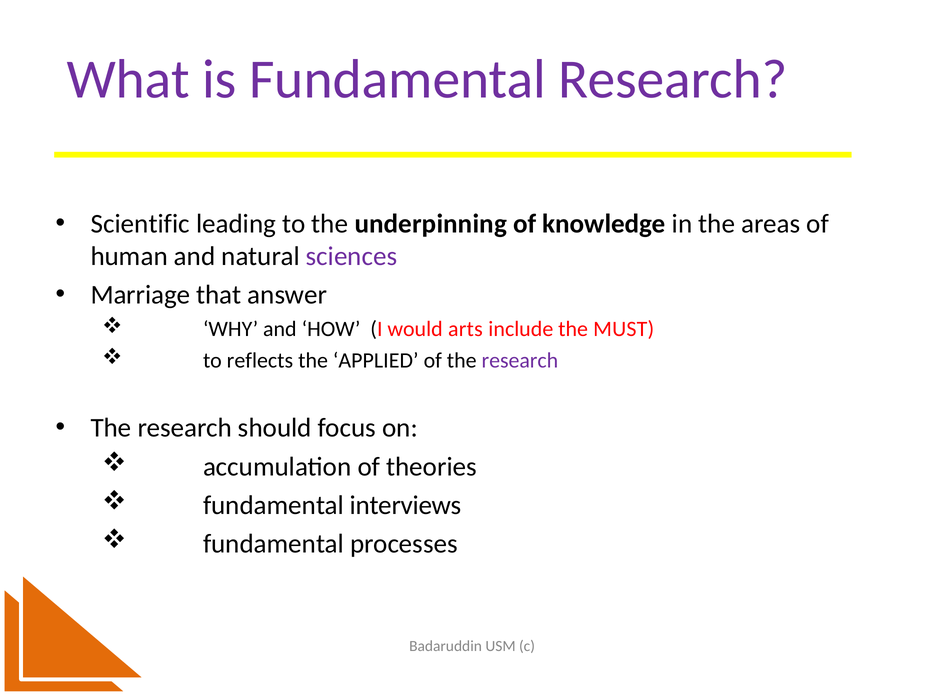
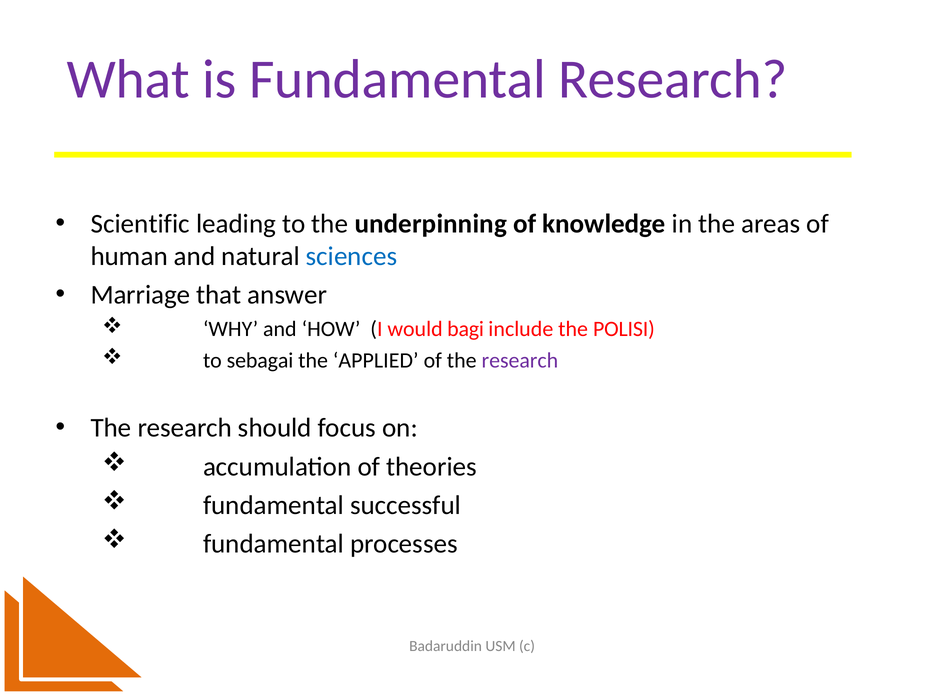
sciences colour: purple -> blue
arts: arts -> bagi
MUST: MUST -> POLISI
reflects: reflects -> sebagai
interviews: interviews -> successful
